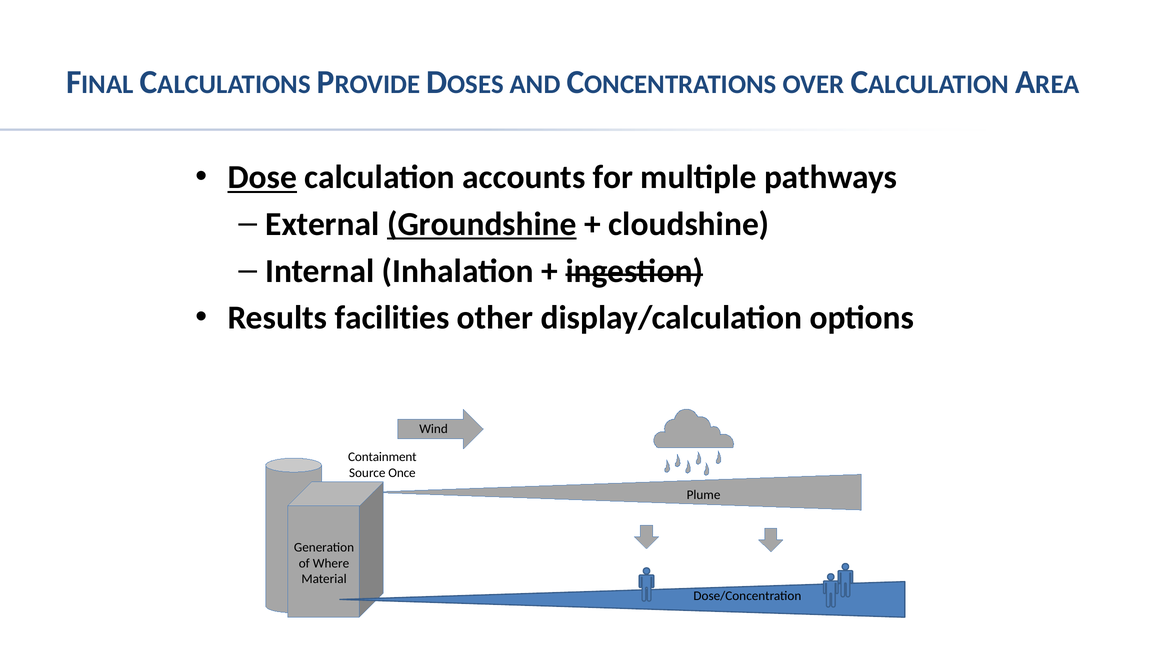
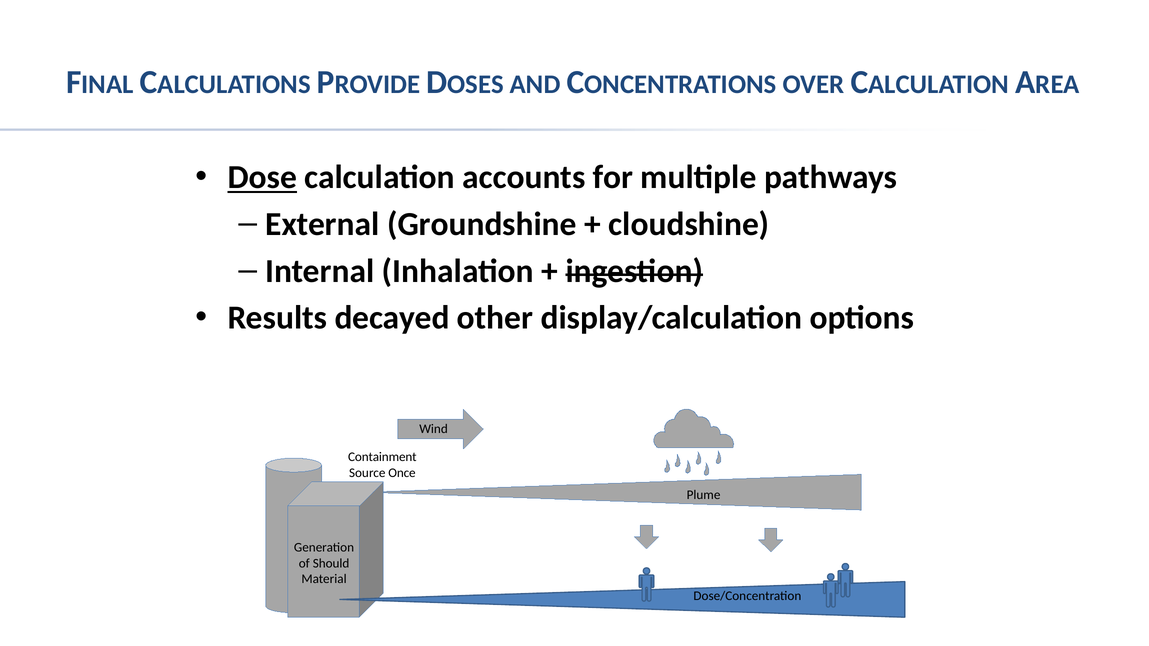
Groundshine underline: present -> none
facilities: facilities -> decayed
Where: Where -> Should
